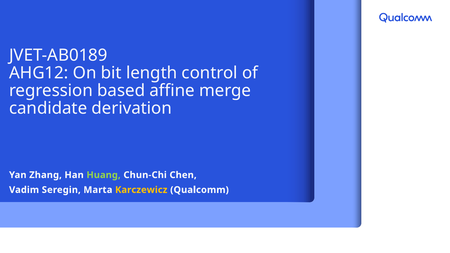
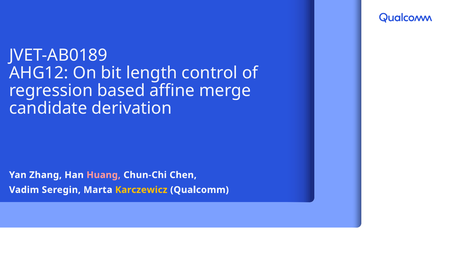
Huang colour: light green -> pink
